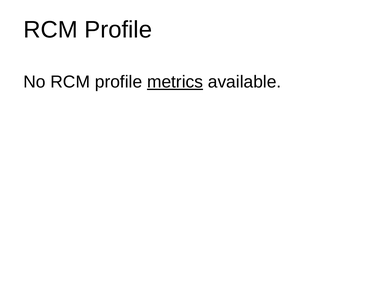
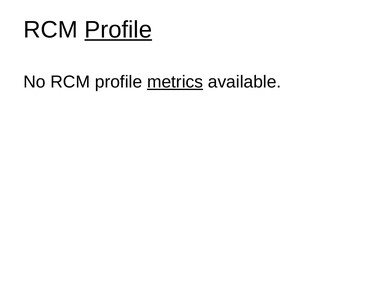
Profile at (118, 30) underline: none -> present
